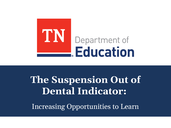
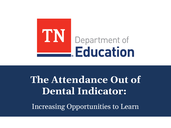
Suspension: Suspension -> Attendance
